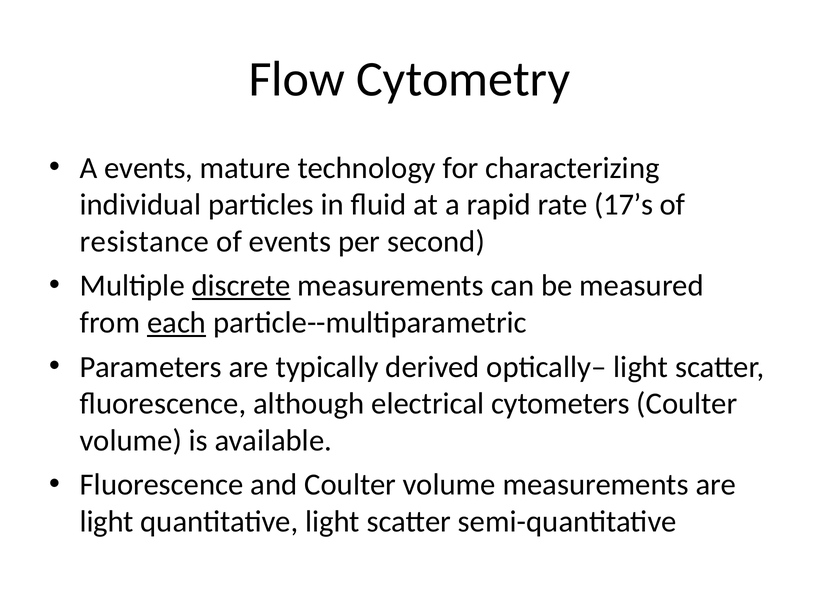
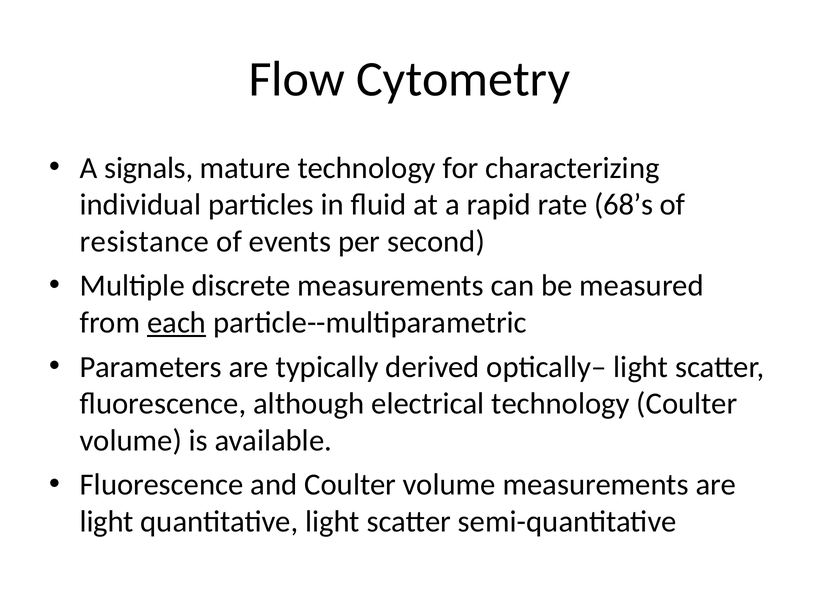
A events: events -> signals
17’s: 17’s -> 68’s
discrete underline: present -> none
electrical cytometers: cytometers -> technology
